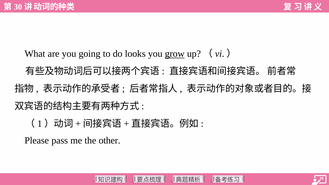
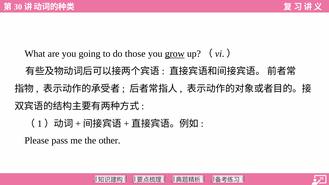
looks: looks -> those
